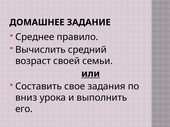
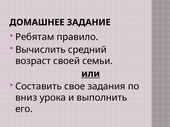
Среднее: Среднее -> Ребятам
